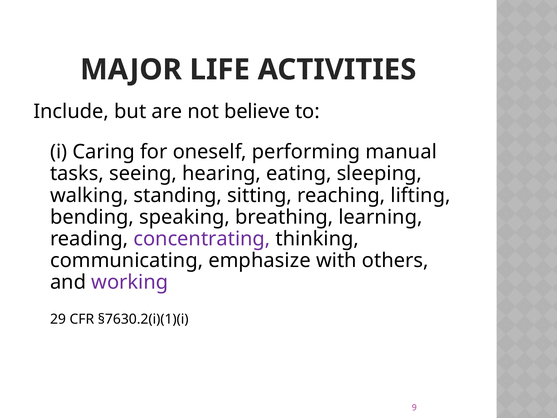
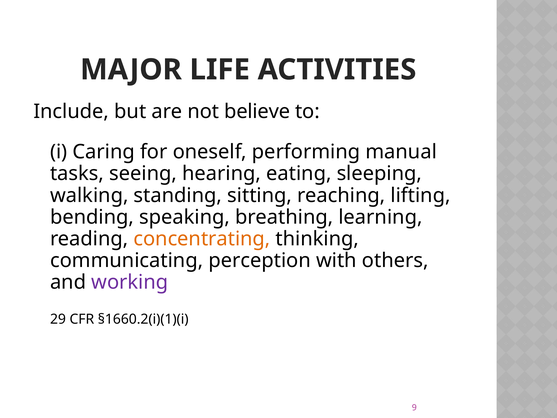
concentrating colour: purple -> orange
emphasize: emphasize -> perception
§7630.2(i)(1)(i: §7630.2(i)(1)(i -> §1660.2(i)(1)(i
